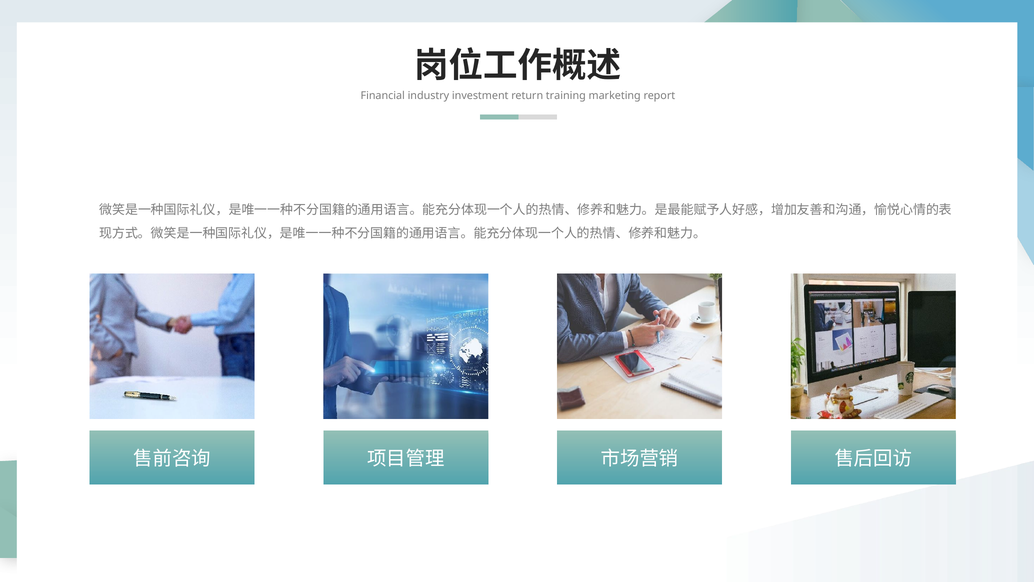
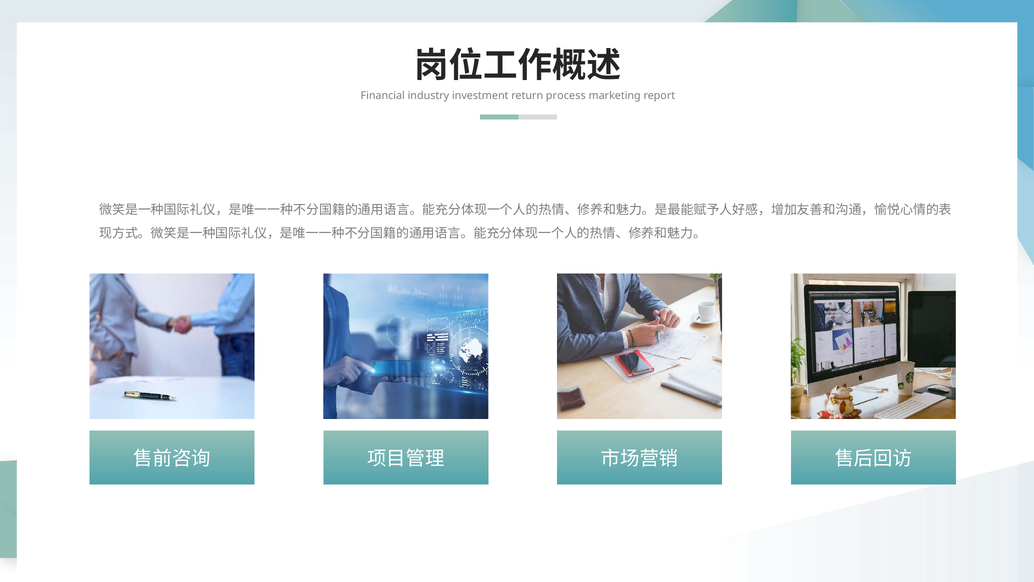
training: training -> process
